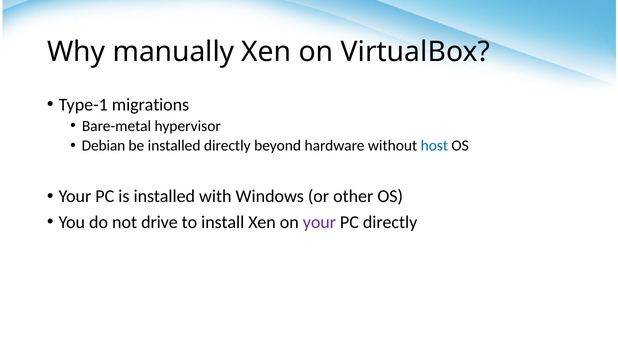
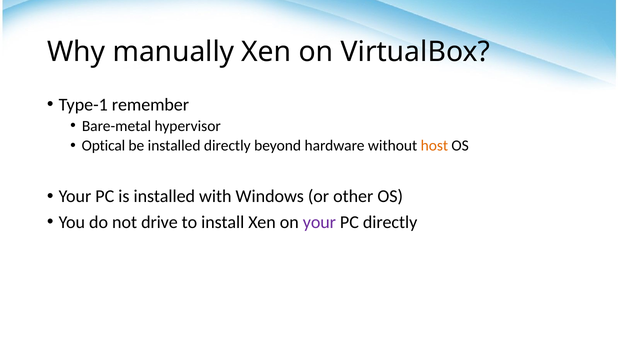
migrations: migrations -> remember
Debian: Debian -> Optical
host colour: blue -> orange
